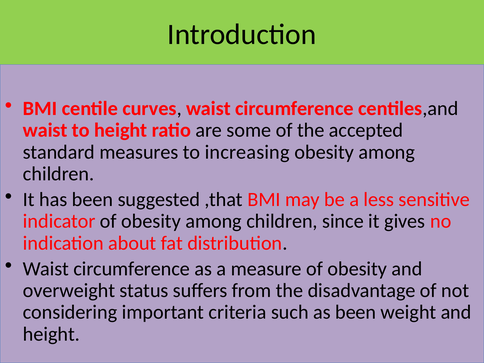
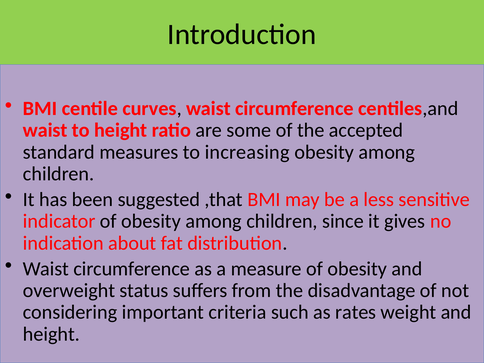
as been: been -> rates
